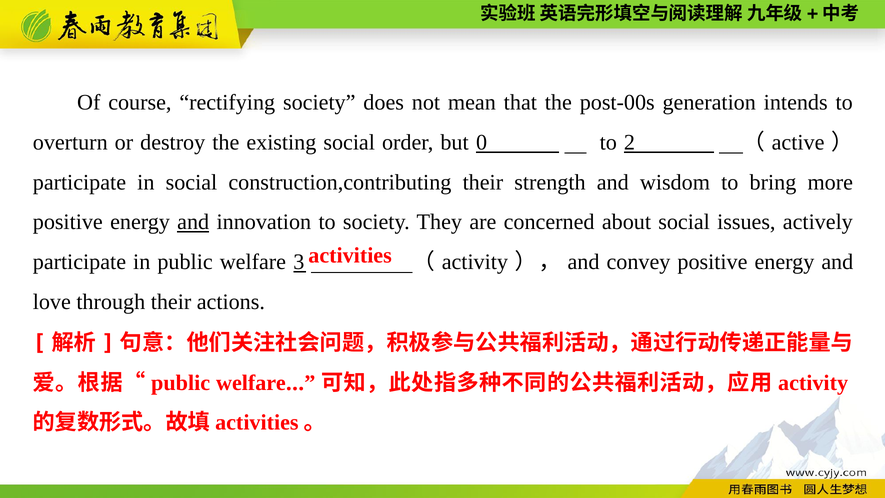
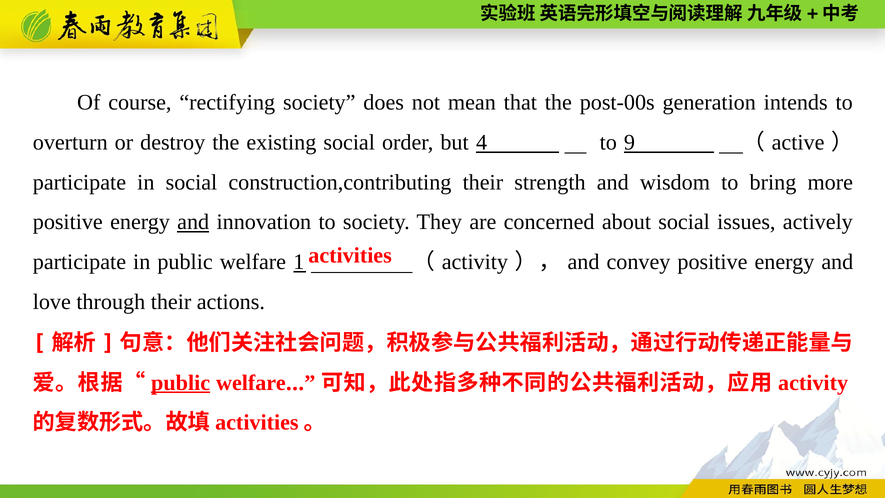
0: 0 -> 4
2: 2 -> 9
3: 3 -> 1
public at (181, 383) underline: none -> present
